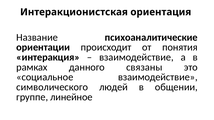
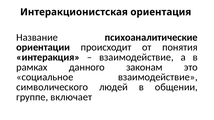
связаны: связаны -> законам
линейное: линейное -> включает
